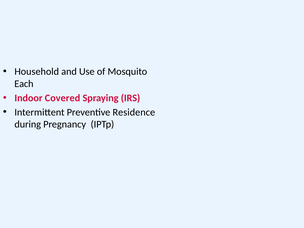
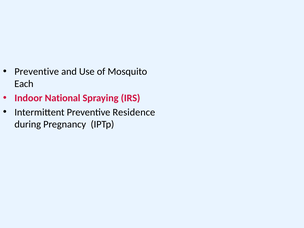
Household at (37, 72): Household -> Preventive
Covered: Covered -> National
